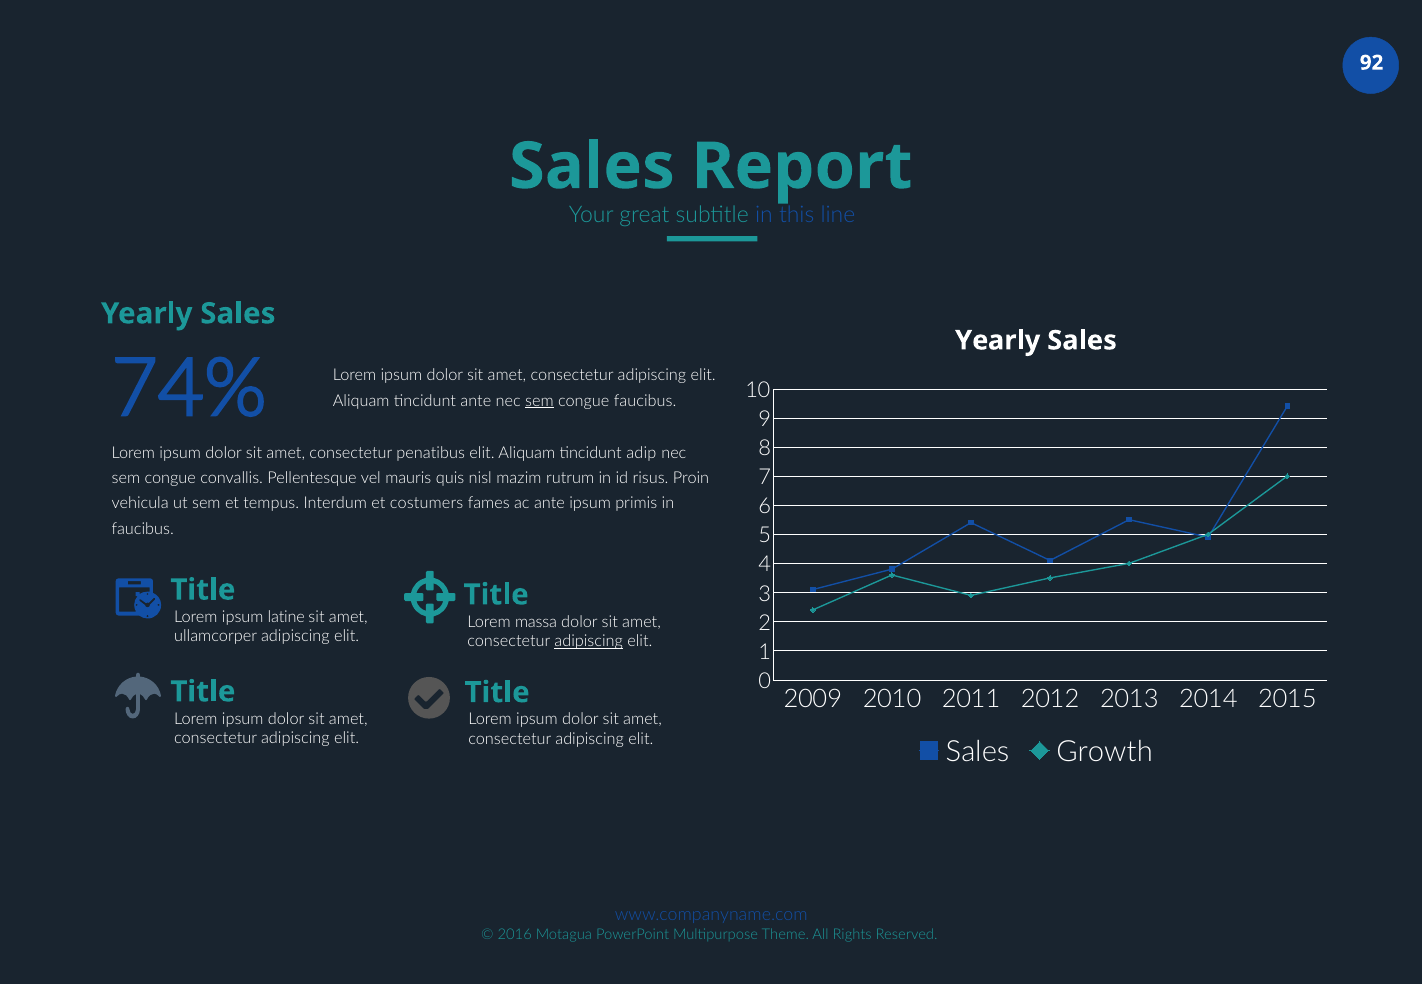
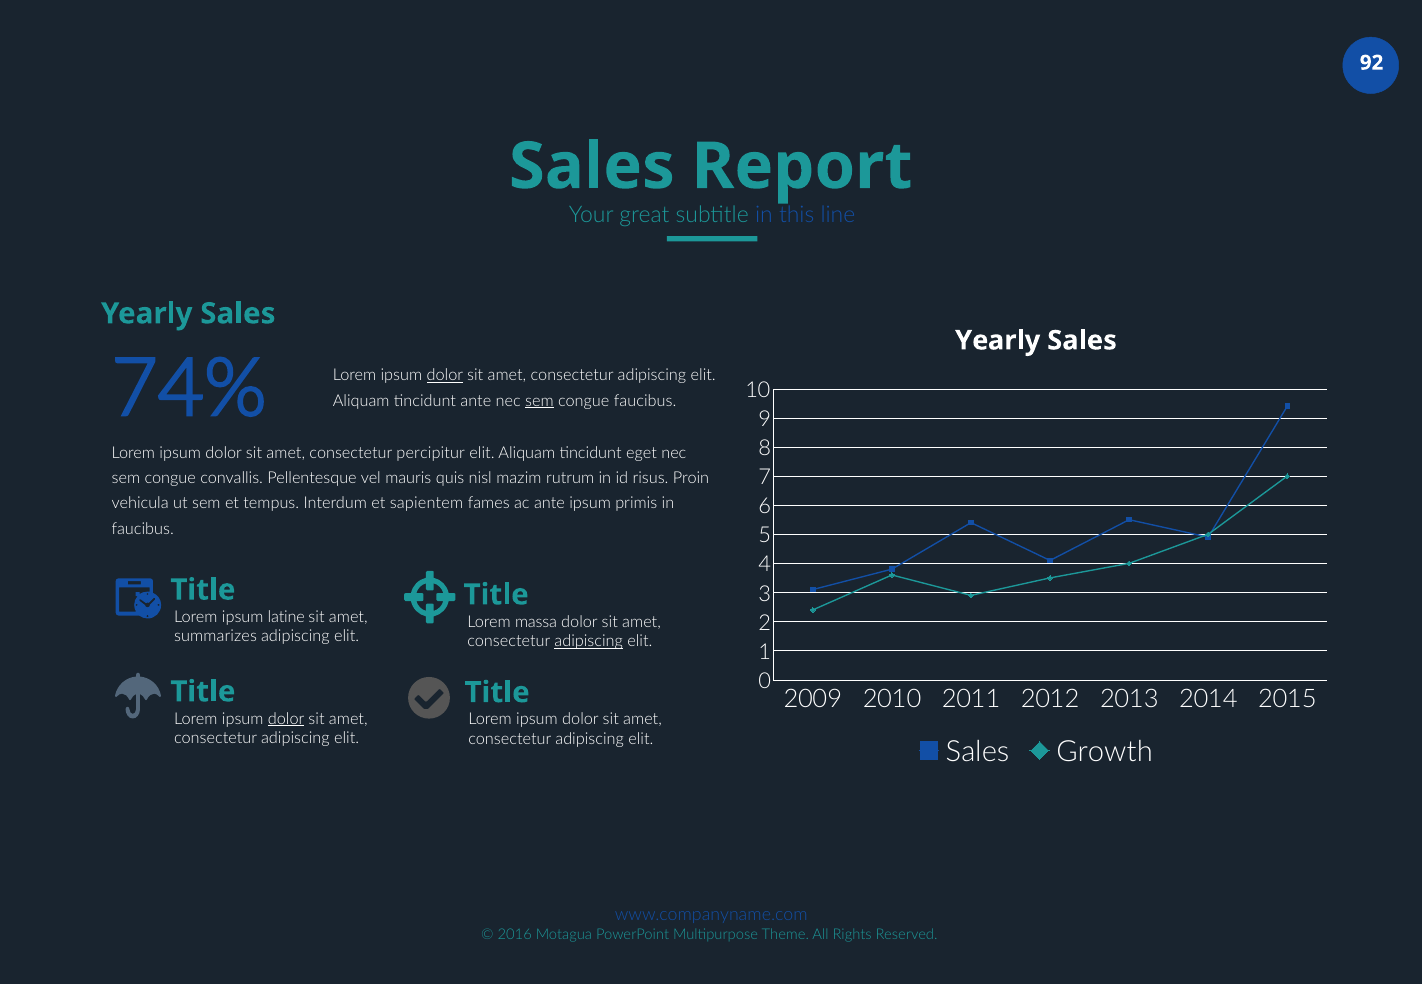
dolor at (445, 376) underline: none -> present
penatibus: penatibus -> percipitur
adip: adip -> eget
costumers: costumers -> sapientem
ullamcorper: ullamcorper -> summarizes
dolor at (286, 719) underline: none -> present
